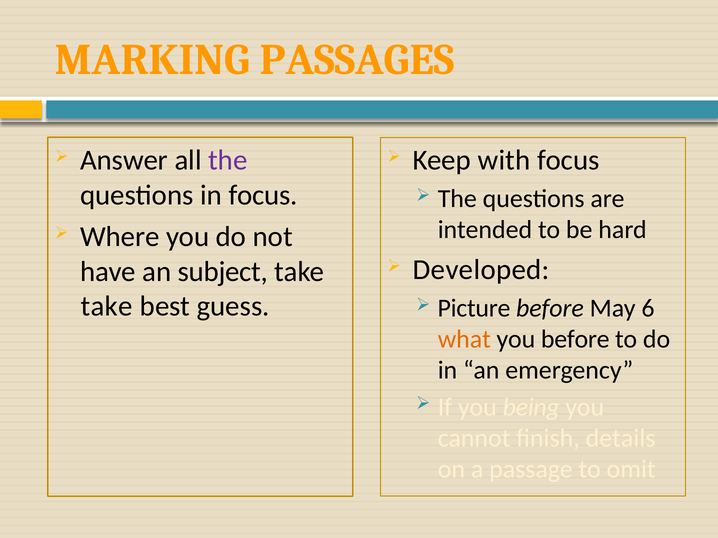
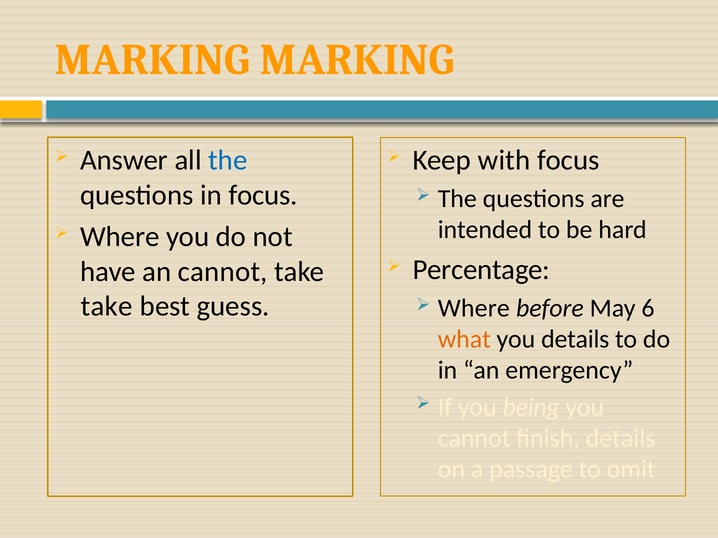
MARKING PASSAGES: PASSAGES -> MARKING
the at (228, 161) colour: purple -> blue
an subject: subject -> cannot
Developed: Developed -> Percentage
Picture at (474, 308): Picture -> Where
you before: before -> details
